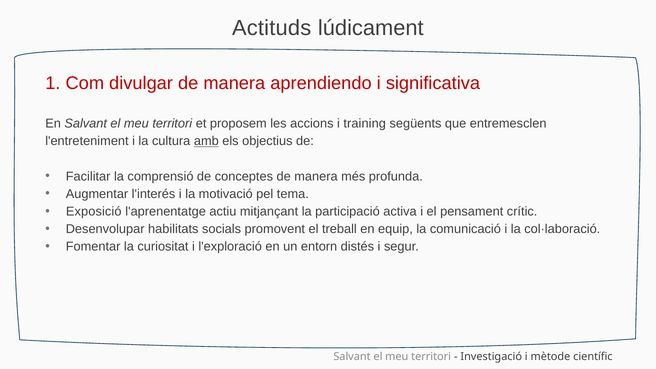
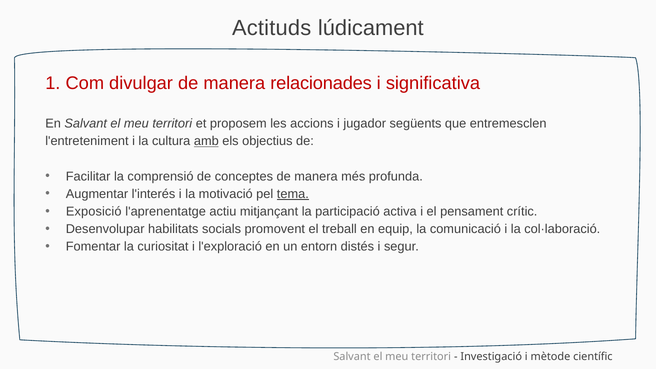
aprendiendo: aprendiendo -> relacionades
training: training -> jugador
tema underline: none -> present
